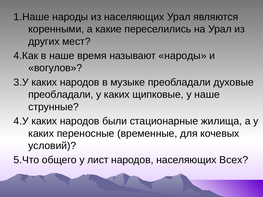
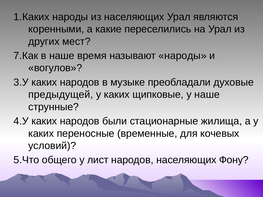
1.Наше: 1.Наше -> 1.Каких
4.Как: 4.Как -> 7.Как
преобладали at (61, 95): преобладали -> предыдущей
Всех: Всех -> Фону
